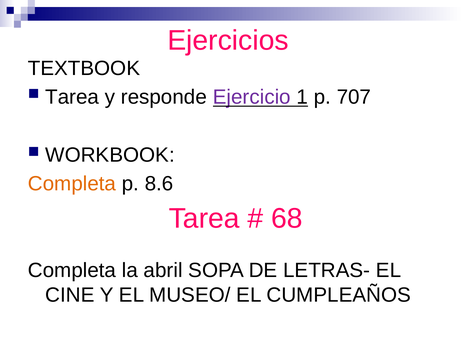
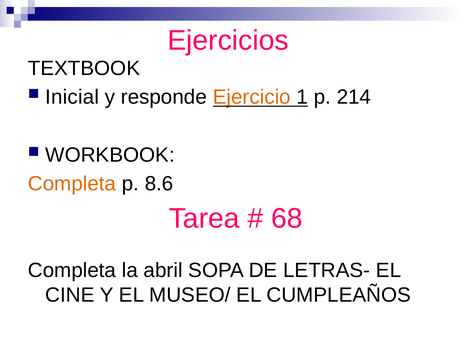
Tarea at (72, 97): Tarea -> Inicial
Ejercicio colour: purple -> orange
707: 707 -> 214
